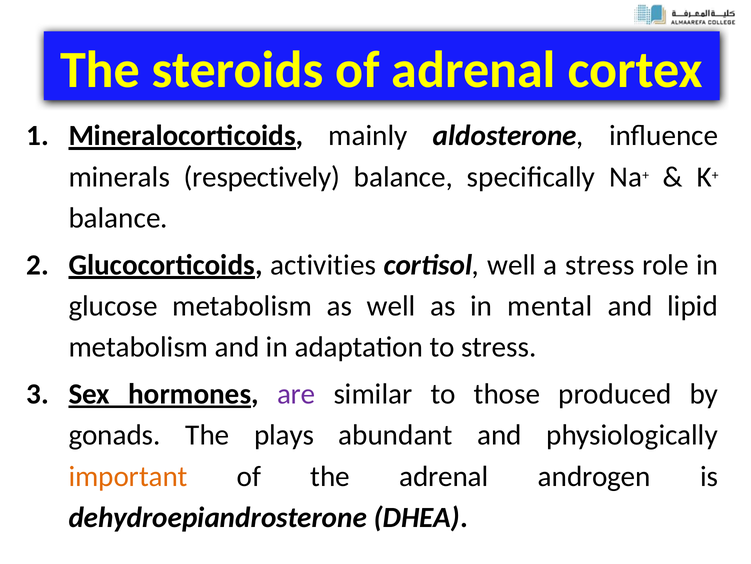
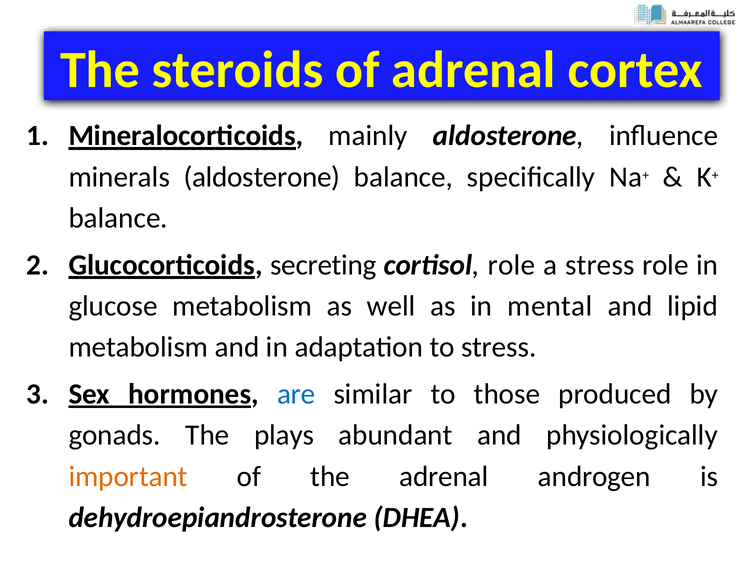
minerals respectively: respectively -> aldosterone
activities: activities -> secreting
cortisol well: well -> role
are colour: purple -> blue
